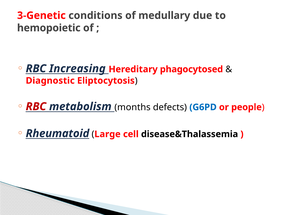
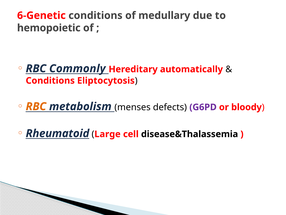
3-Genetic: 3-Genetic -> 6-Genetic
Increasing: Increasing -> Commonly
phagocytosed: phagocytosed -> automatically
Diagnostic at (50, 80): Diagnostic -> Conditions
RBC at (36, 106) colour: red -> orange
months: months -> menses
G6PD colour: blue -> purple
people: people -> bloody
